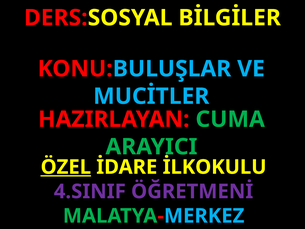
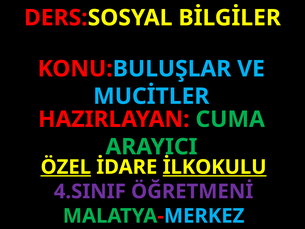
İLKOKULU underline: none -> present
